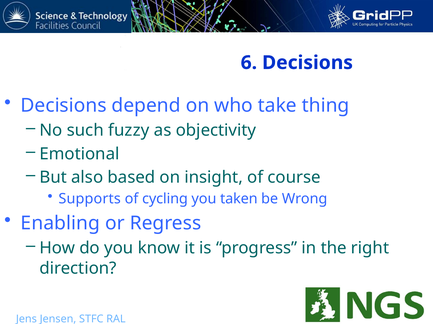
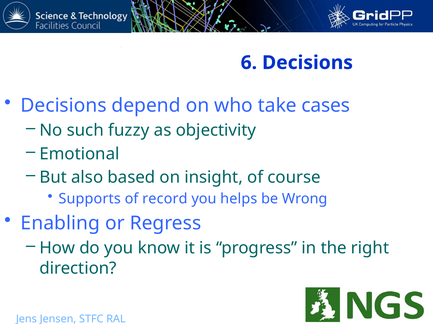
thing: thing -> cases
cycling: cycling -> record
taken: taken -> helps
